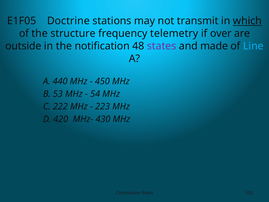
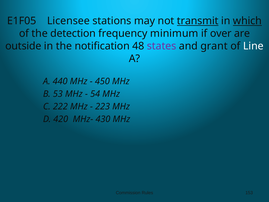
Doctrine: Doctrine -> Licensee
transmit underline: none -> present
structure: structure -> detection
telemetry: telemetry -> minimum
made: made -> grant
Line colour: light blue -> white
